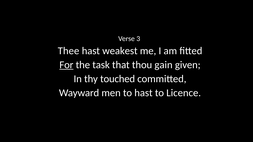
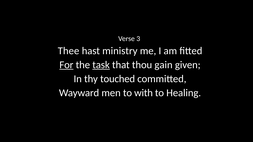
weakest: weakest -> ministry
task underline: none -> present
to hast: hast -> with
Licence: Licence -> Healing
